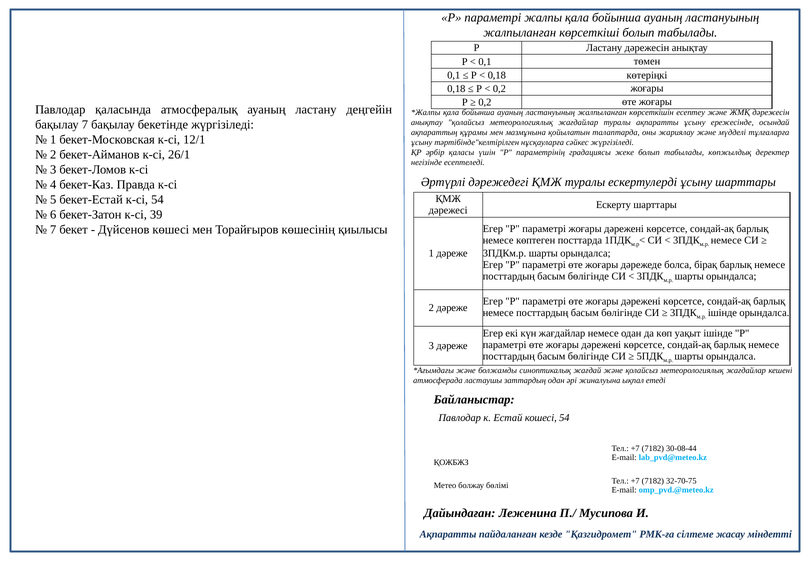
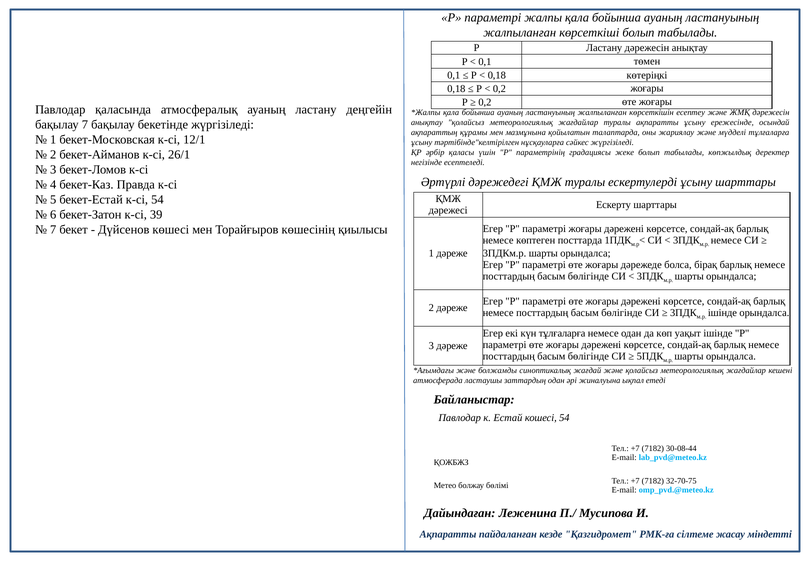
күн жағдайлар: жағдайлар -> тұлғаларға
